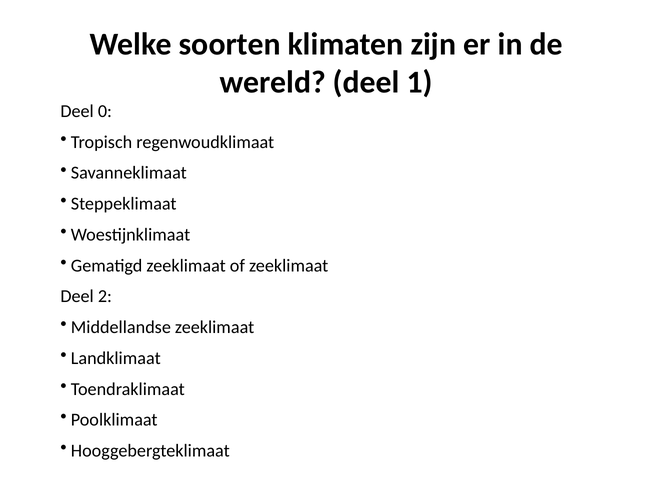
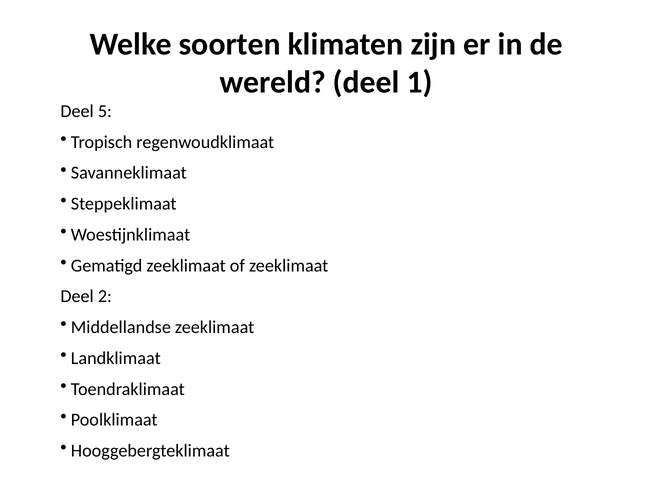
0: 0 -> 5
